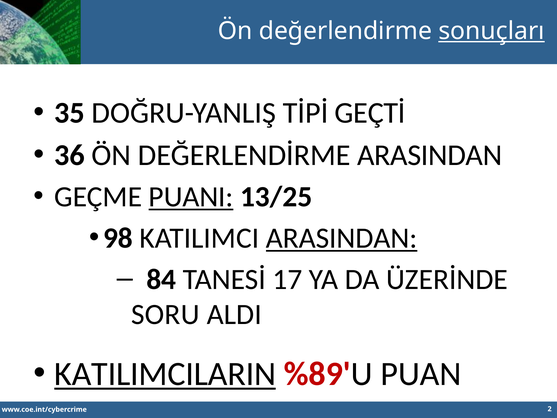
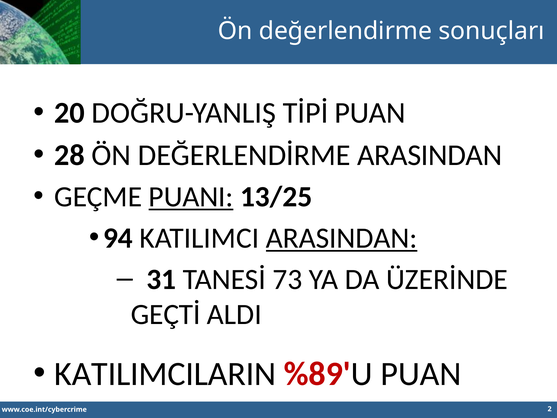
sonuçları underline: present -> none
35: 35 -> 20
TİPİ GEÇTİ: GEÇTİ -> PUAN
36: 36 -> 28
98: 98 -> 94
84: 84 -> 31
17: 17 -> 73
SORU: SORU -> GEÇTİ
KATILIMCILARIN underline: present -> none
